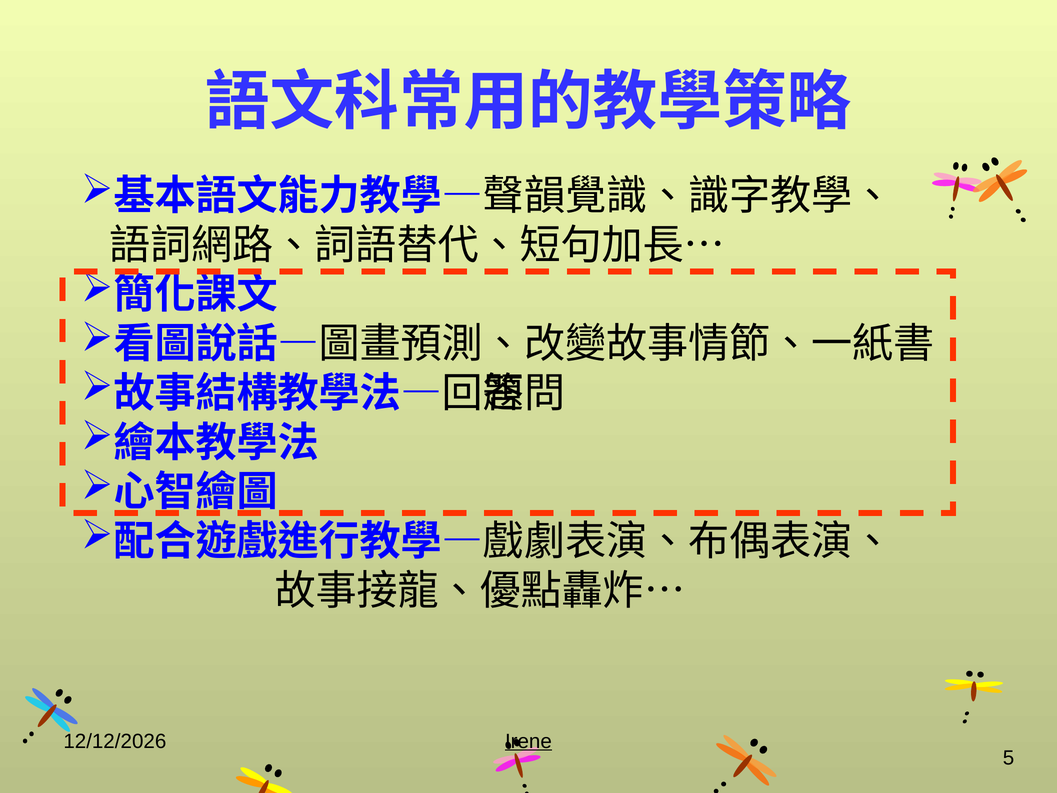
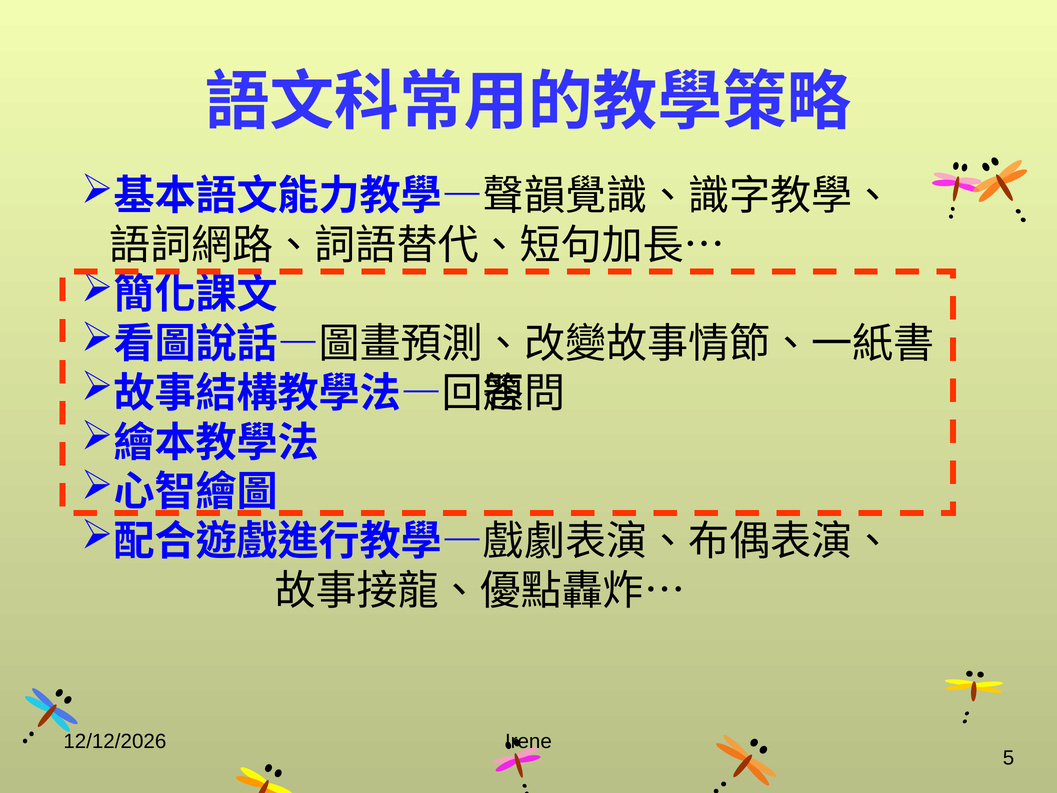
Irene underline: present -> none
